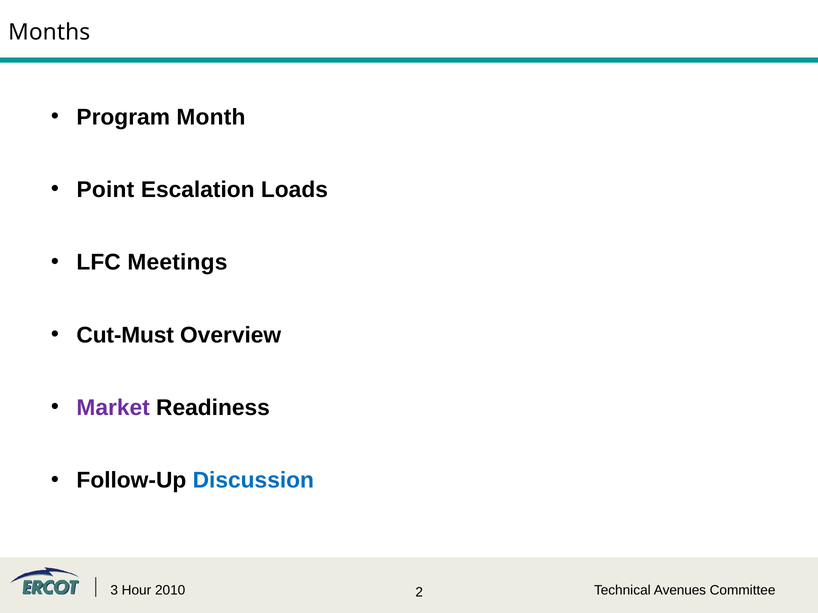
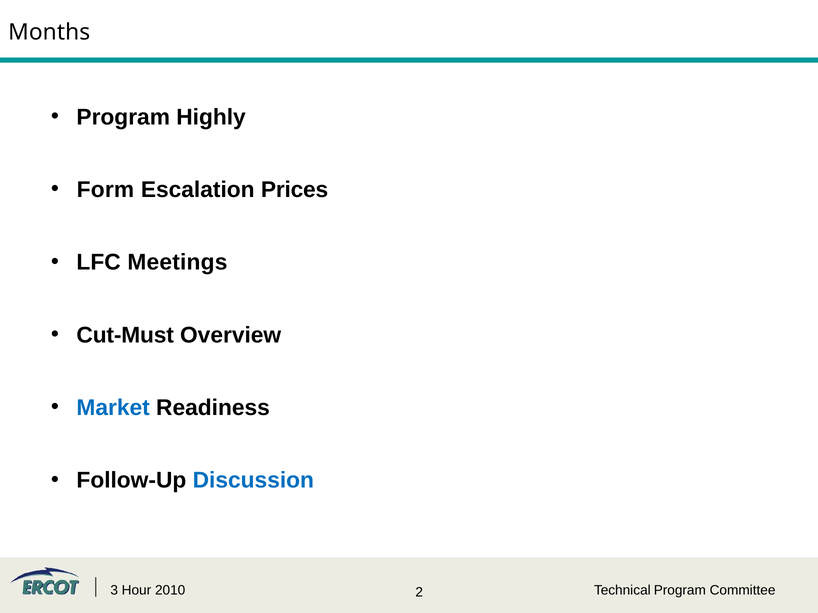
Month: Month -> Highly
Point: Point -> Form
Loads: Loads -> Prices
Market colour: purple -> blue
Technical Avenues: Avenues -> Program
